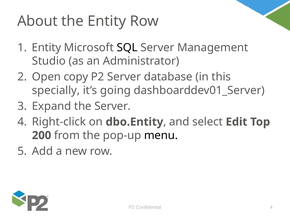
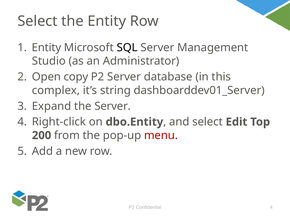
About at (38, 21): About -> Select
specially: specially -> complex
going: going -> string
menu colour: black -> red
